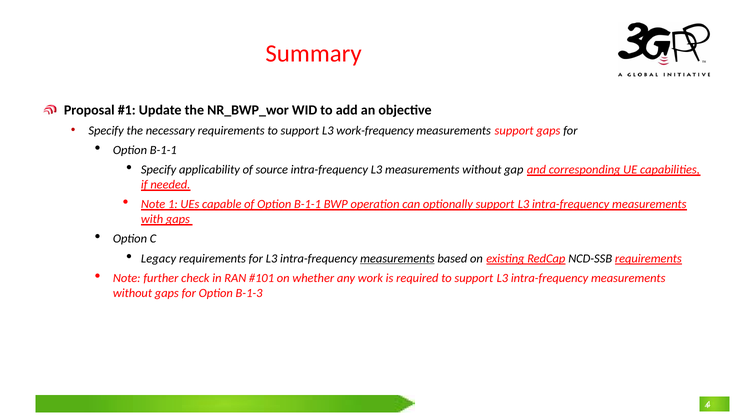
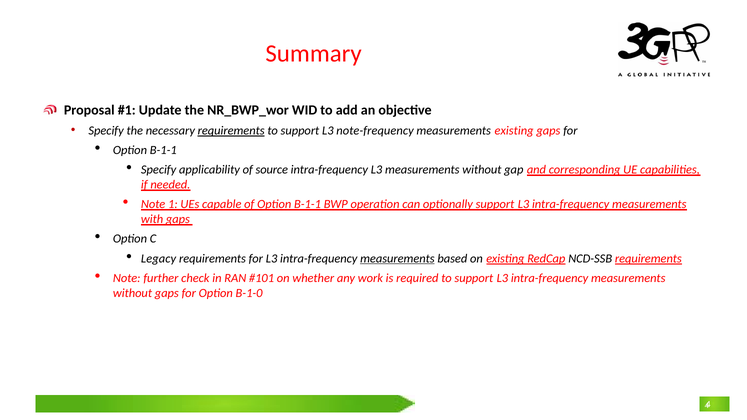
requirements at (231, 131) underline: none -> present
work-frequency: work-frequency -> note-frequency
measurements support: support -> existing
B-1-3: B-1-3 -> B-1-0
